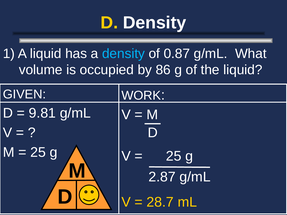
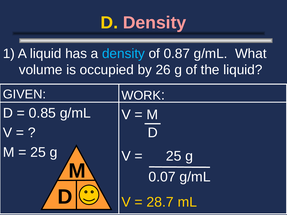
Density at (155, 23) colour: white -> pink
86: 86 -> 26
9.81: 9.81 -> 0.85
2.87: 2.87 -> 0.07
